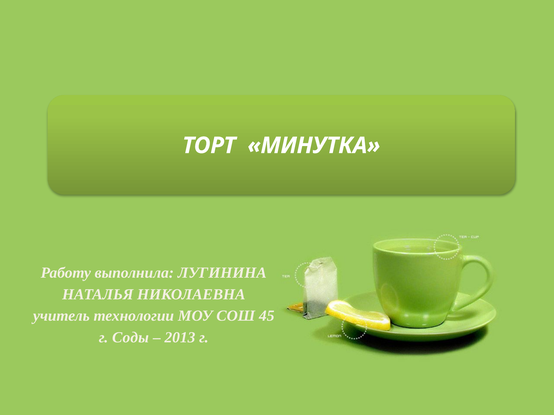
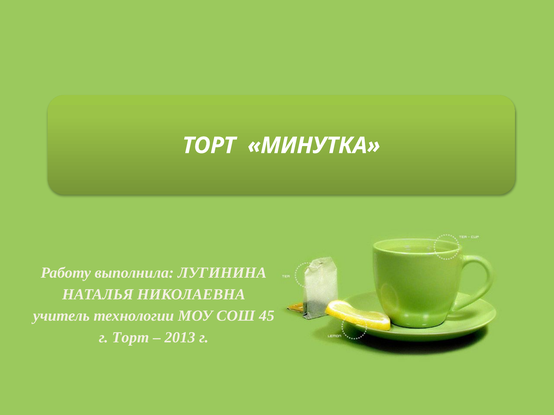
г Соды: Соды -> Торт
